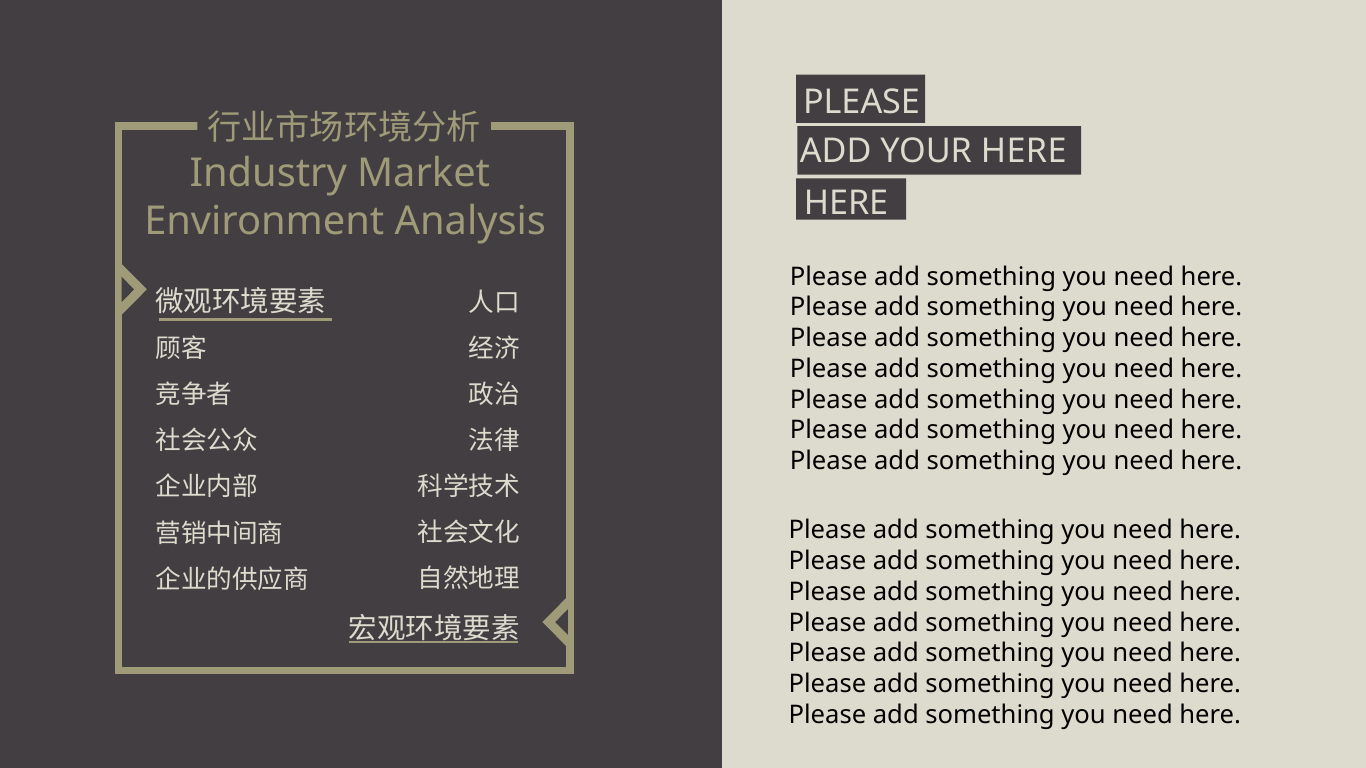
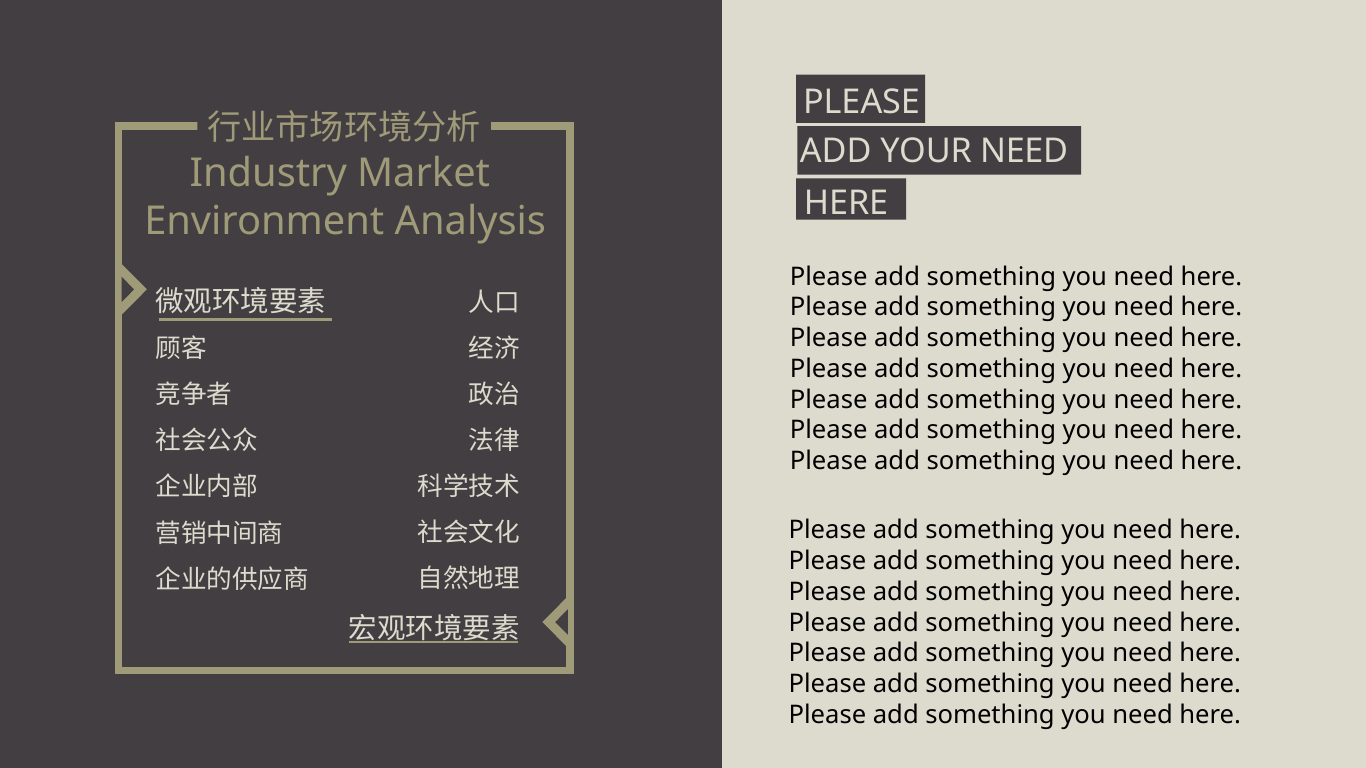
YOUR HERE: HERE -> NEED
